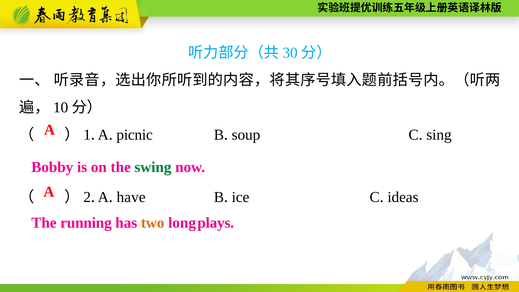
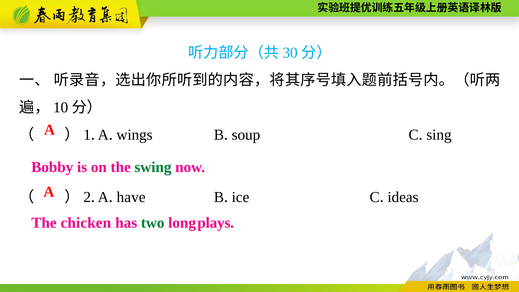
picnic: picnic -> wings
running: running -> chicken
two colour: orange -> green
